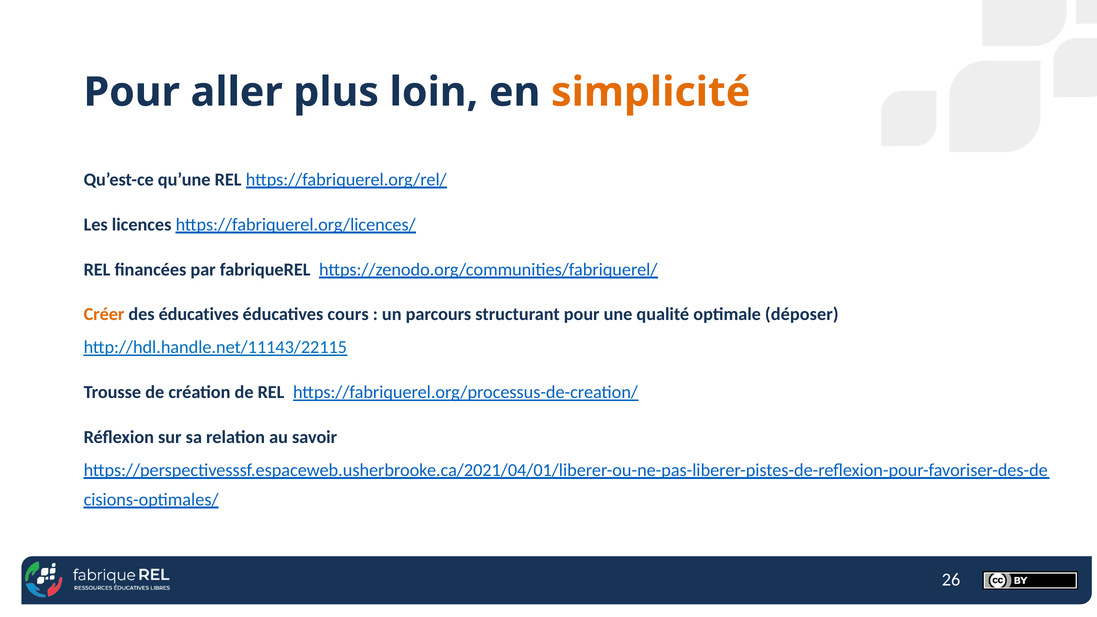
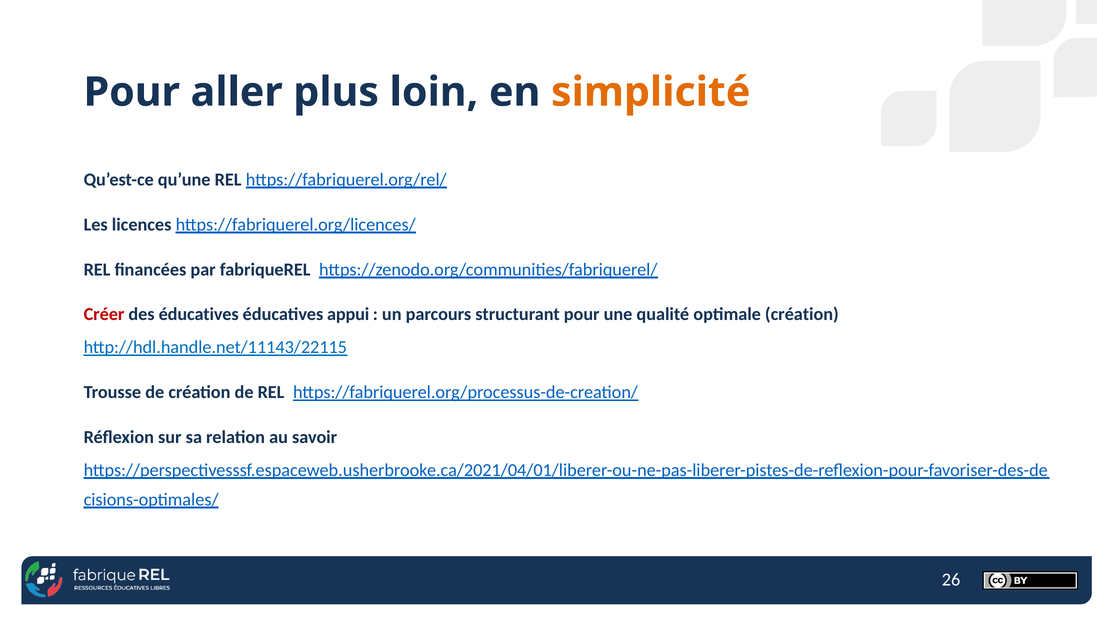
Créer colour: orange -> red
cours: cours -> appui
optimale déposer: déposer -> création
